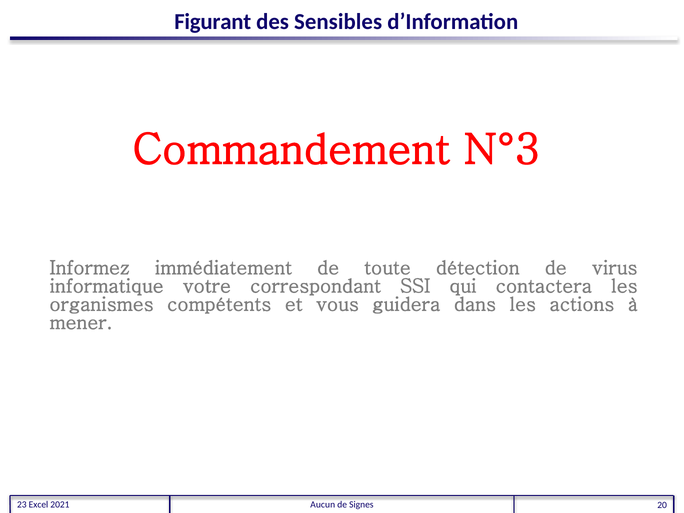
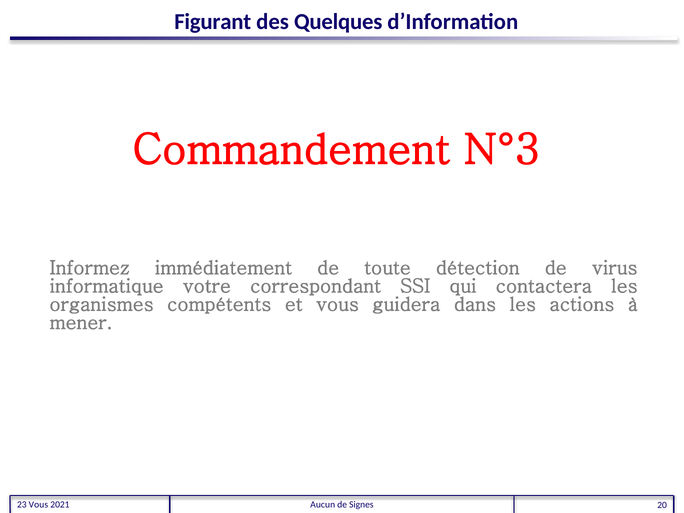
Sensibles: Sensibles -> Quelques
23 Excel: Excel -> Vous
